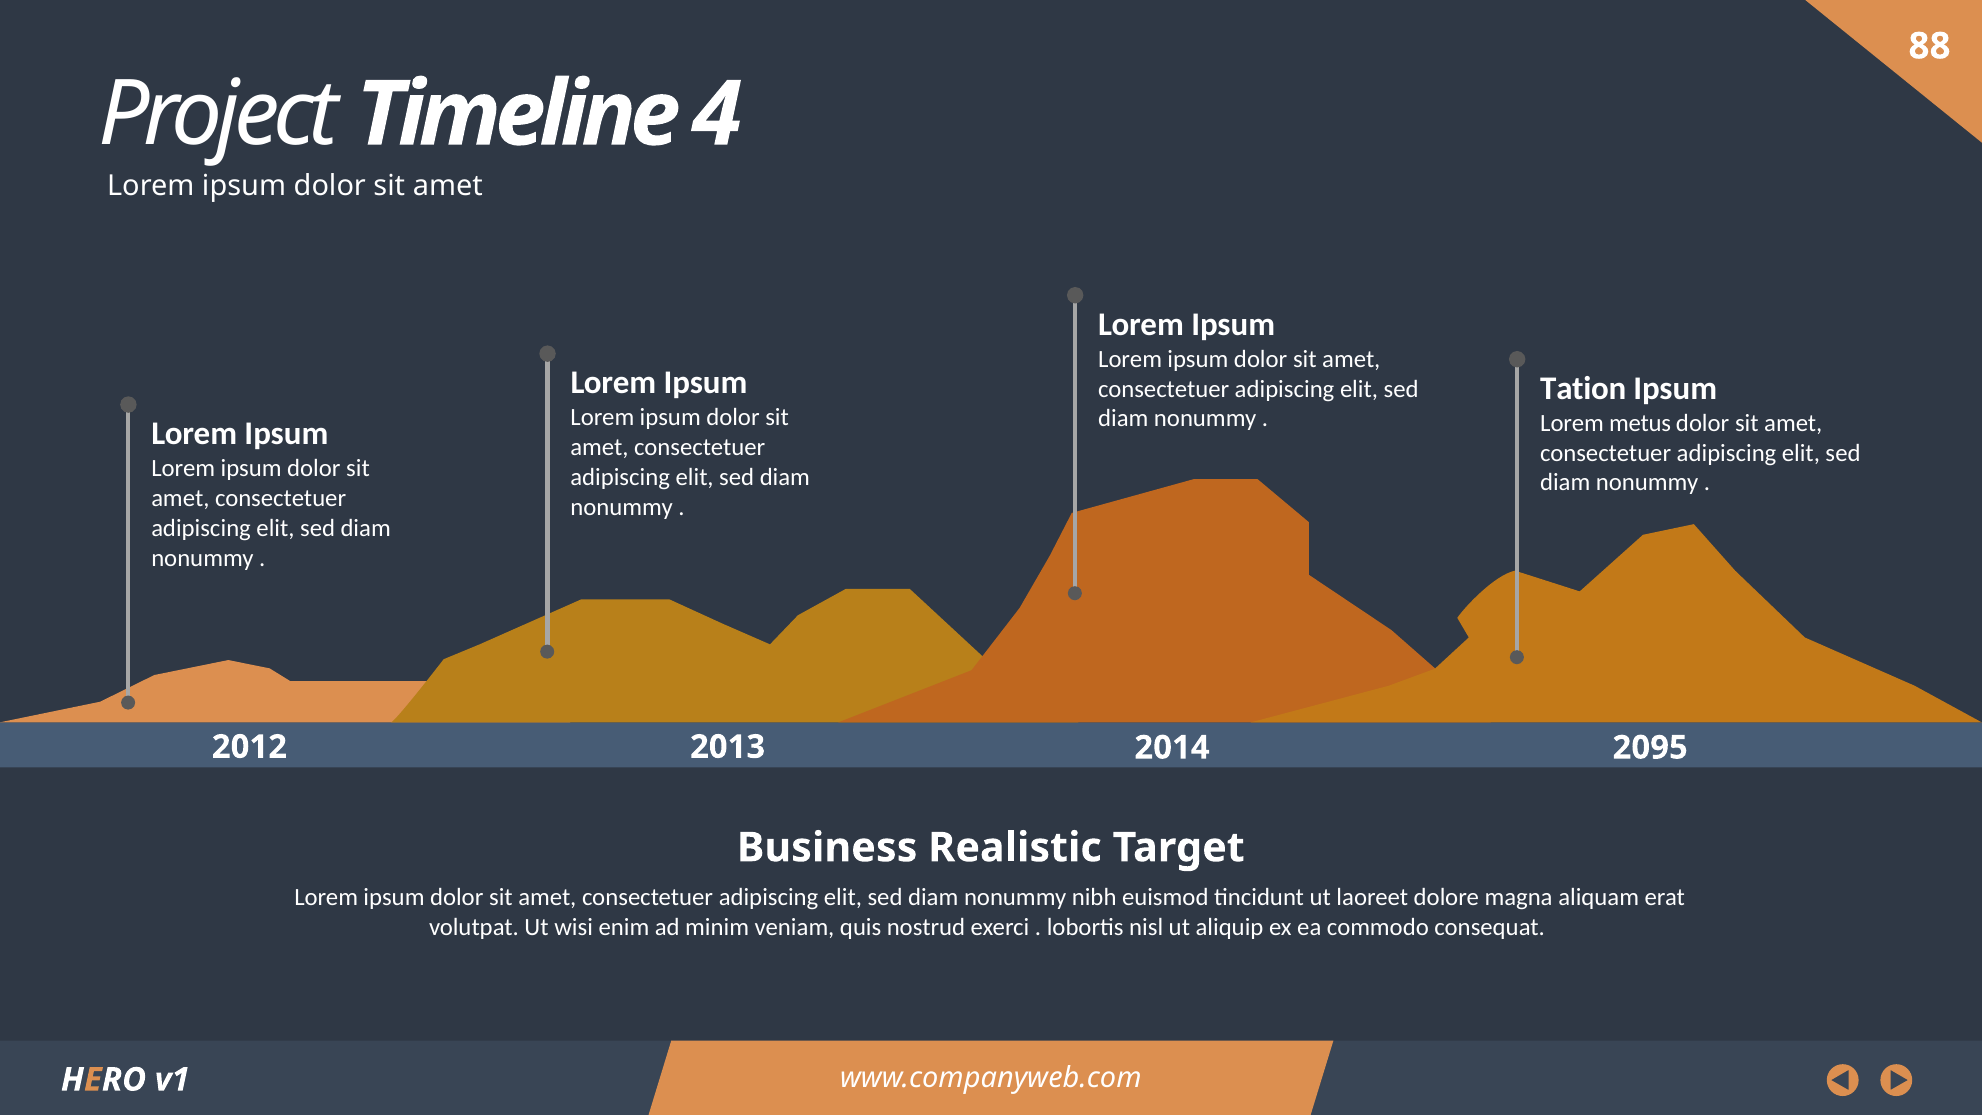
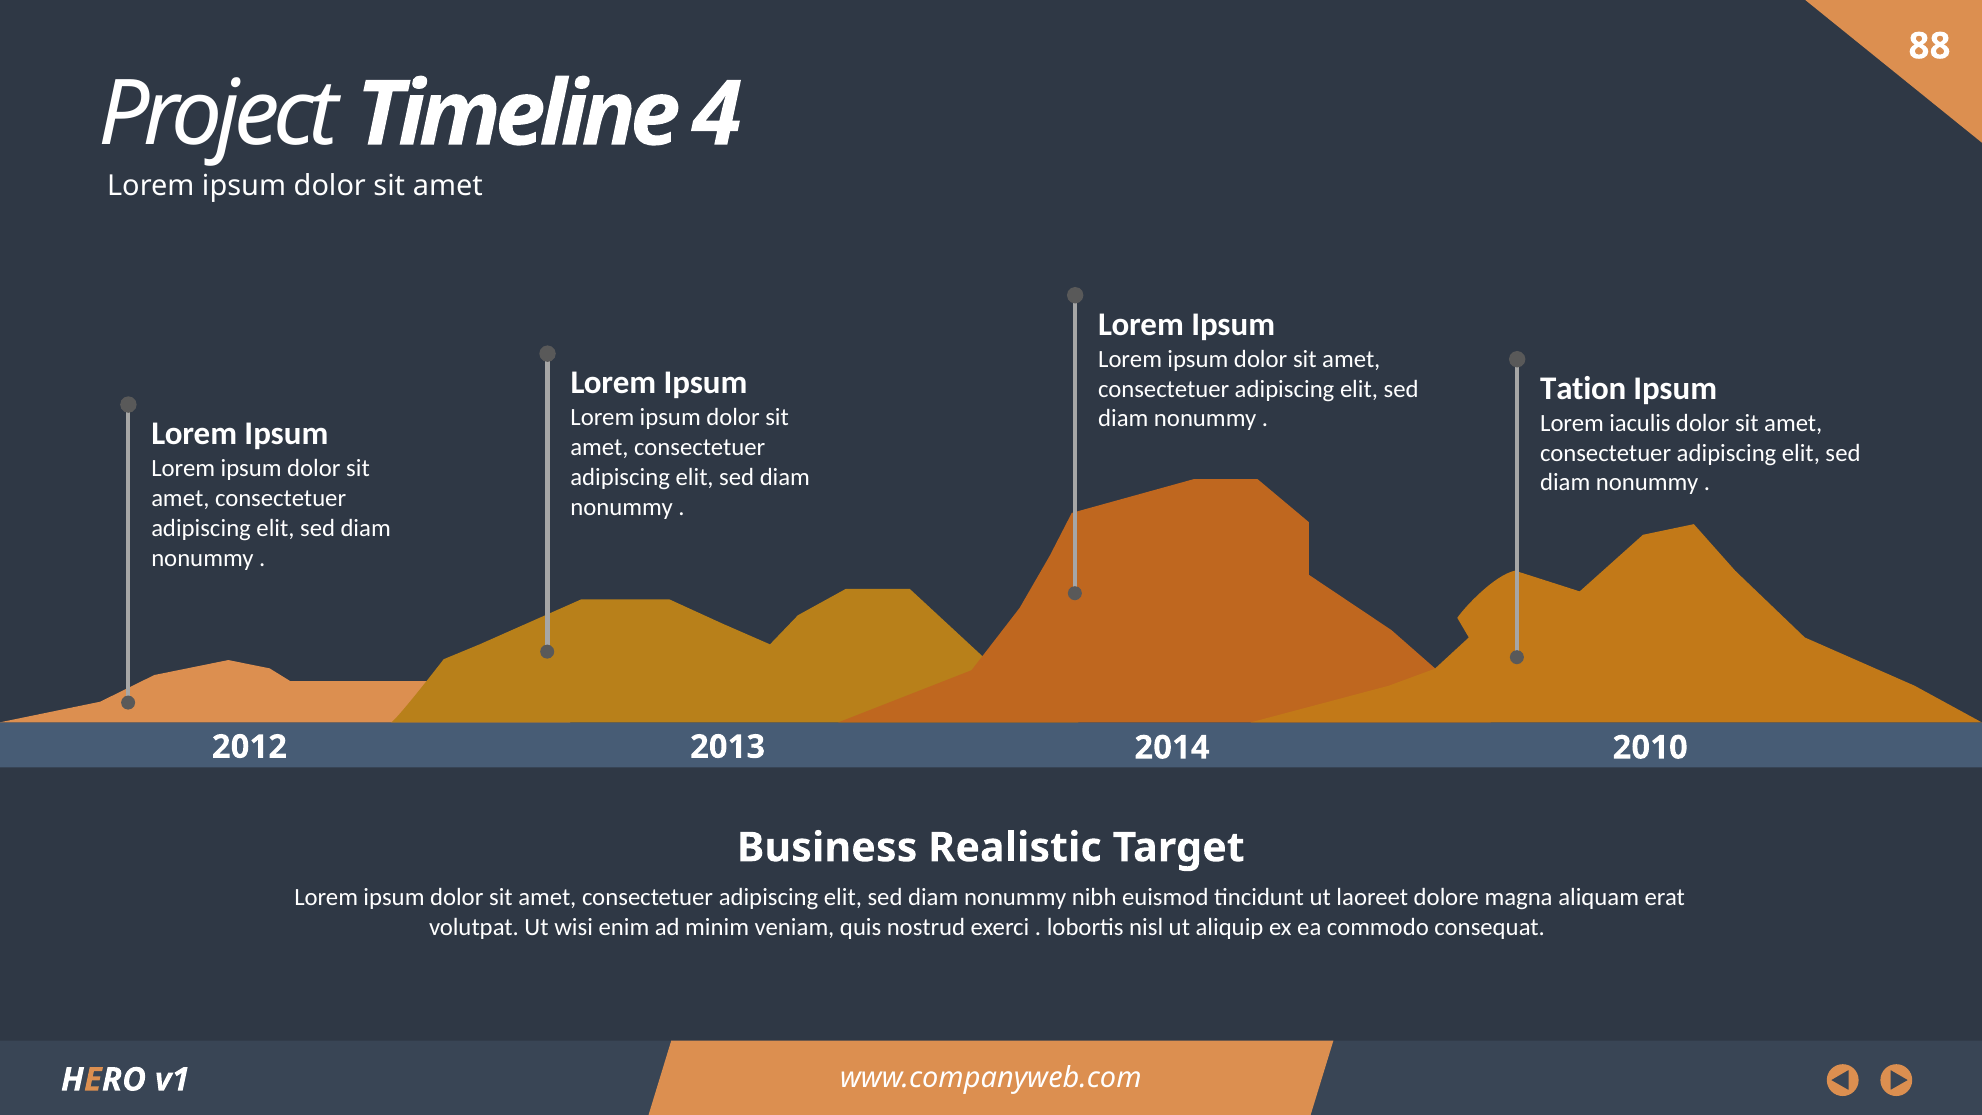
metus: metus -> iaculis
2095: 2095 -> 2010
